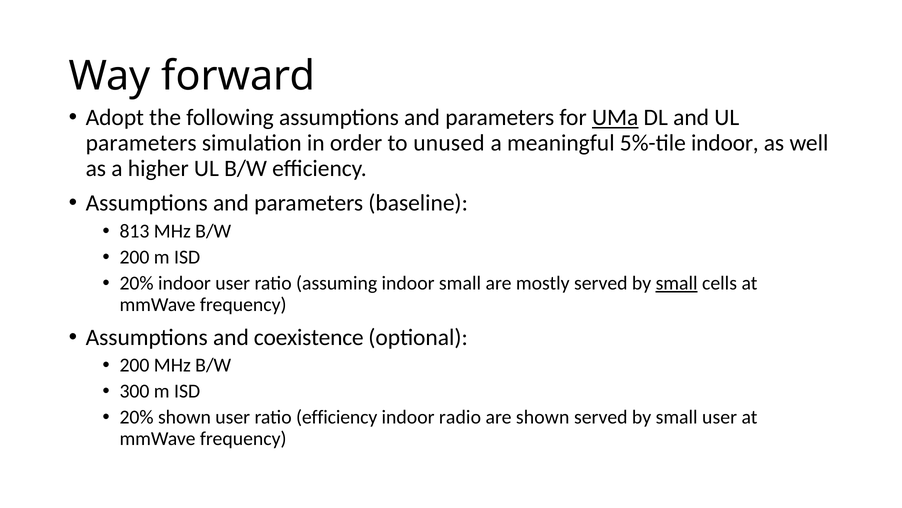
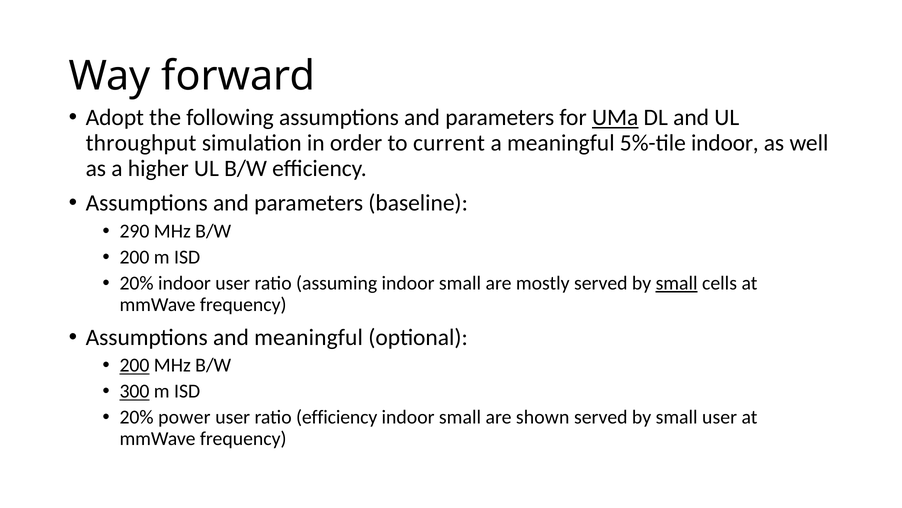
parameters at (141, 143): parameters -> throughput
unused: unused -> current
813: 813 -> 290
and coexistence: coexistence -> meaningful
200 at (134, 365) underline: none -> present
300 underline: none -> present
20% shown: shown -> power
radio at (460, 417): radio -> small
